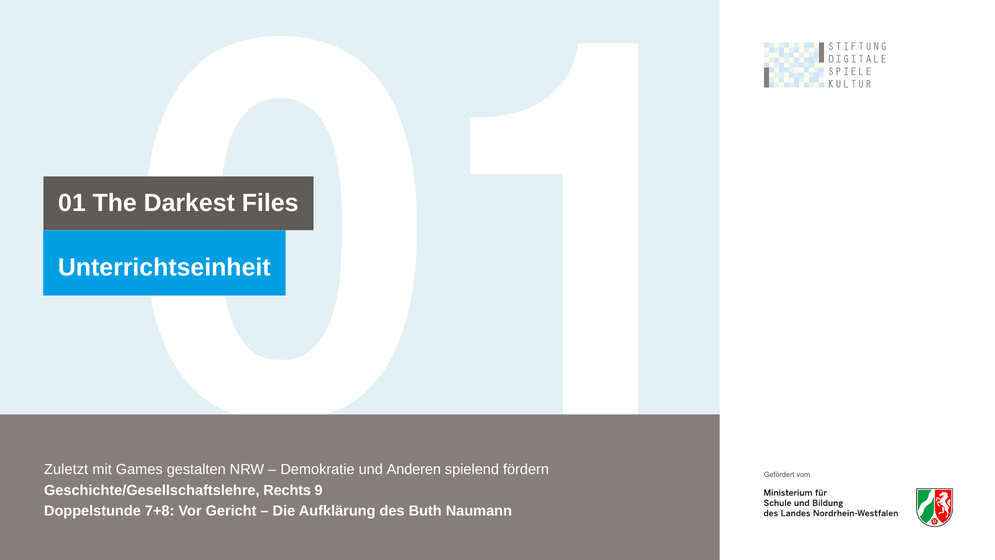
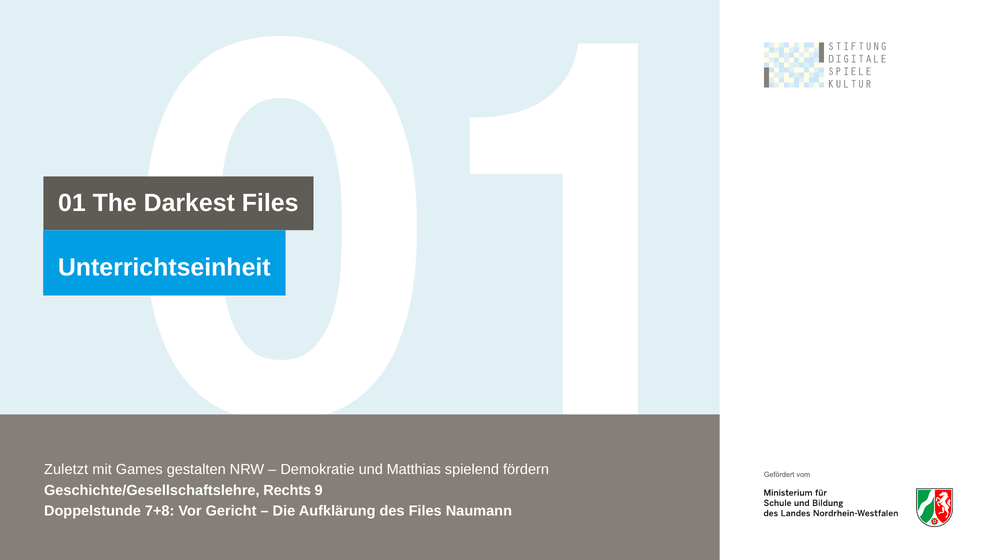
Anderen: Anderen -> Matthias
des Buth: Buth -> Files
